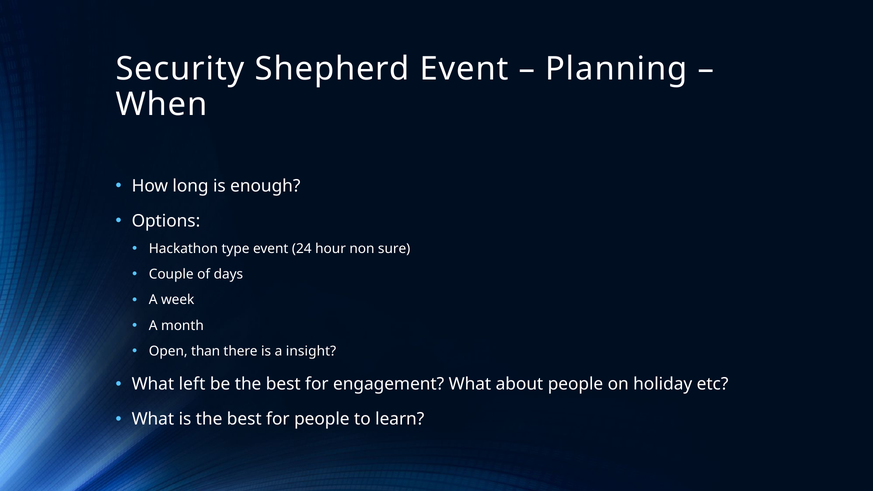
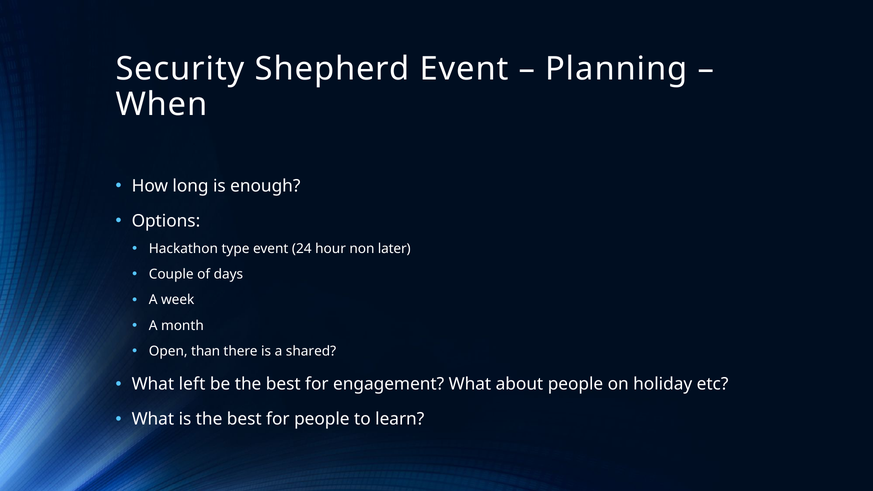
sure: sure -> later
insight: insight -> shared
